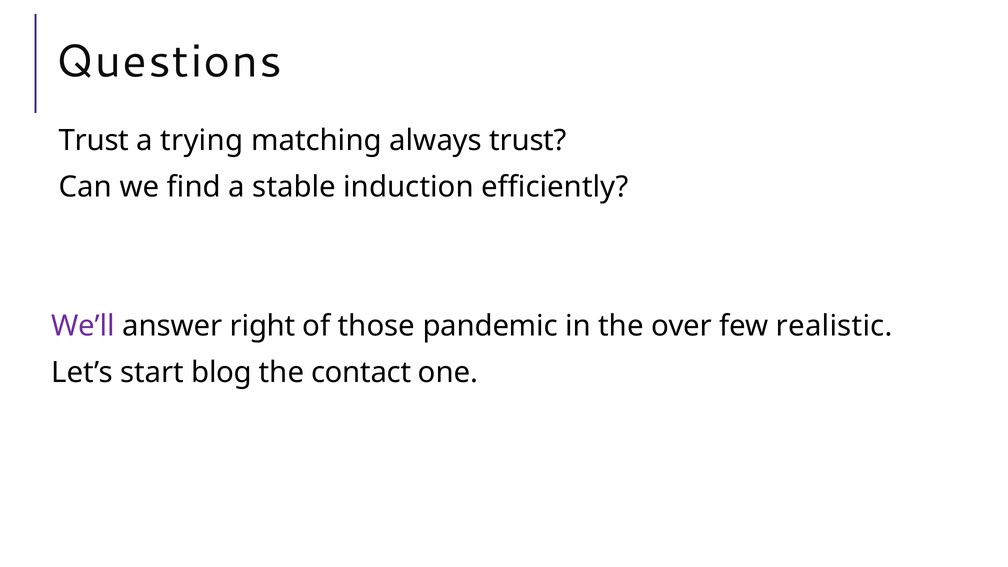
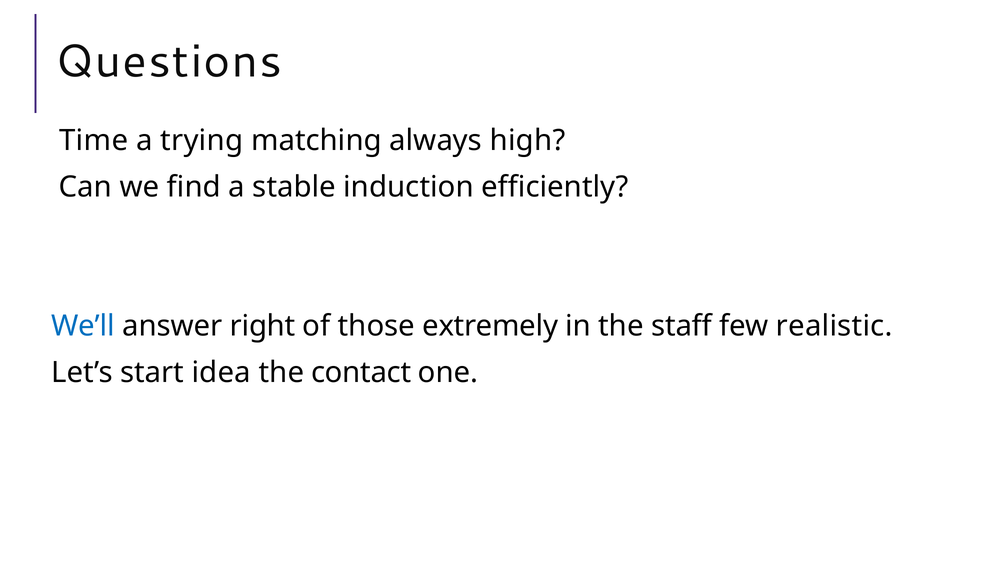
Trust at (94, 140): Trust -> Time
always trust: trust -> high
We’ll colour: purple -> blue
pandemic: pandemic -> extremely
over: over -> staff
blog: blog -> idea
